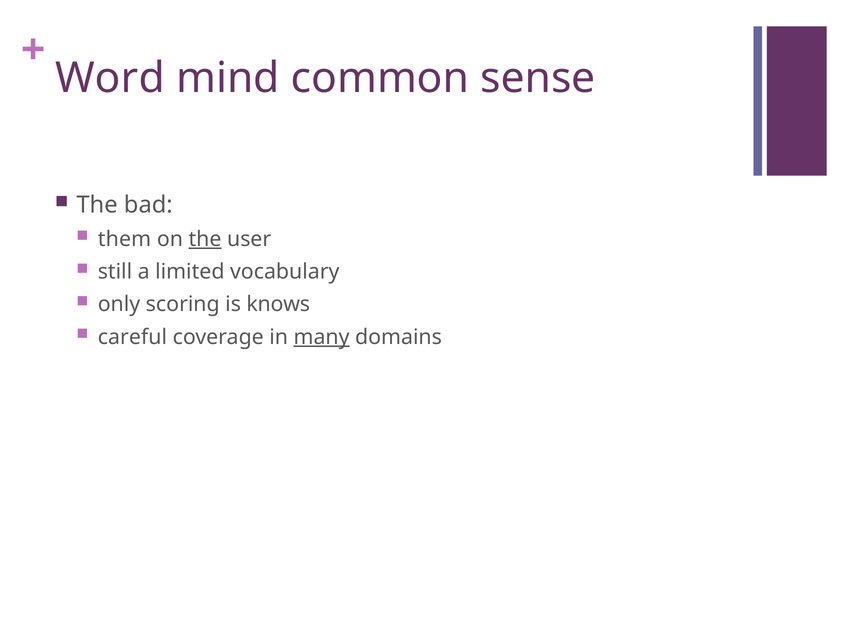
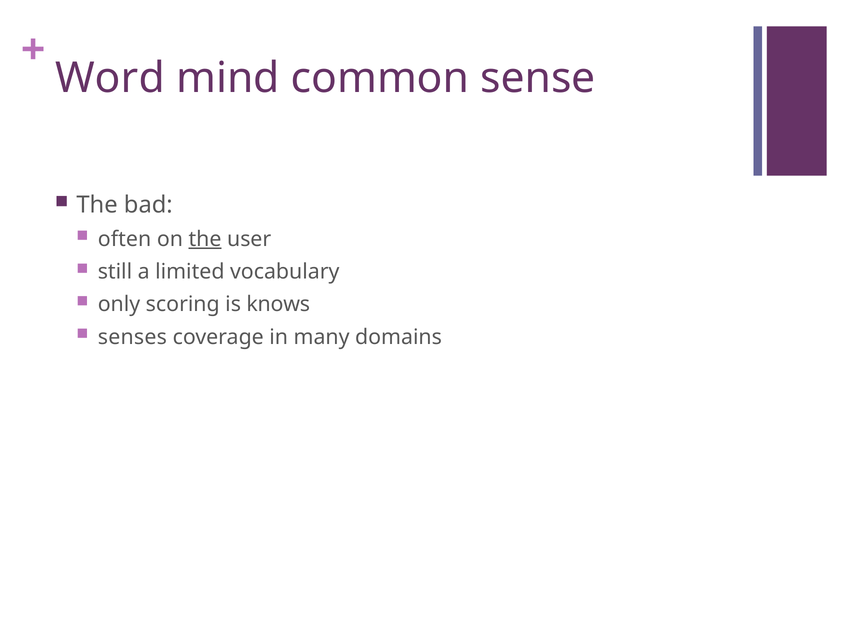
them: them -> often
careful: careful -> senses
many underline: present -> none
